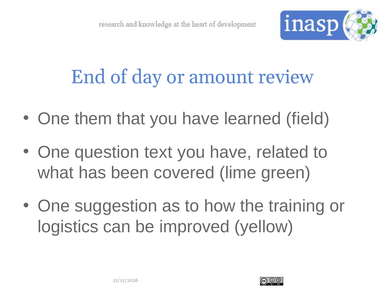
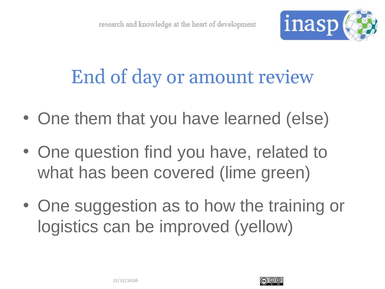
field: field -> else
text: text -> find
